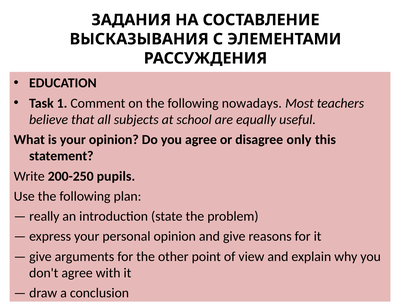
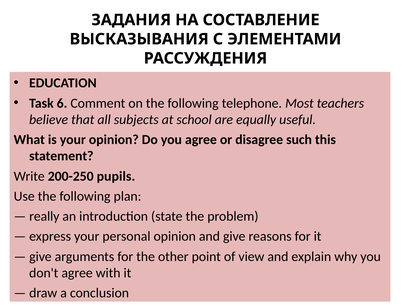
1: 1 -> 6
nowadays: nowadays -> telephone
only: only -> such
